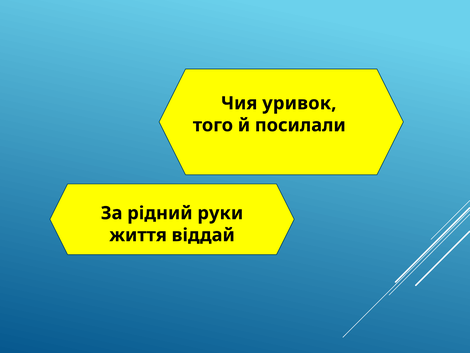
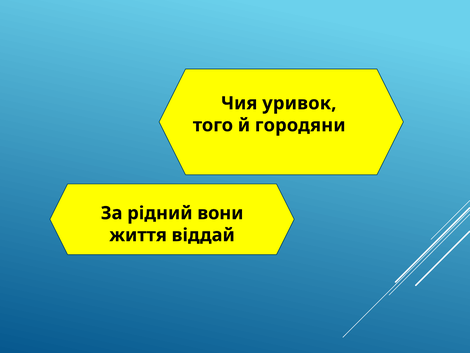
посилали: посилали -> городяни
руки: руки -> вони
